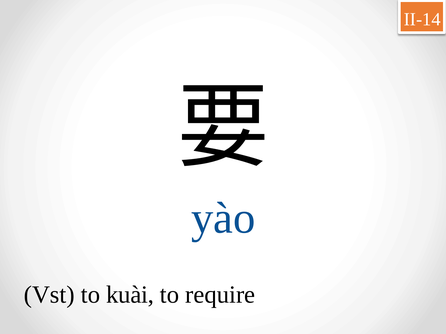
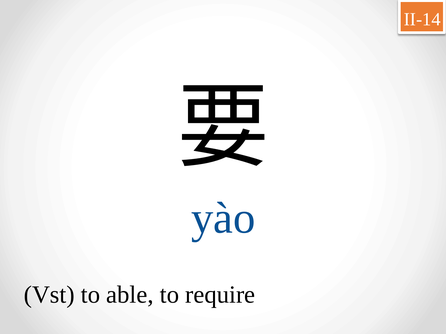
kuài: kuài -> able
